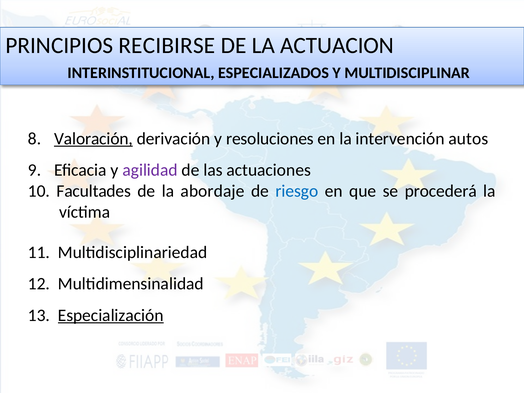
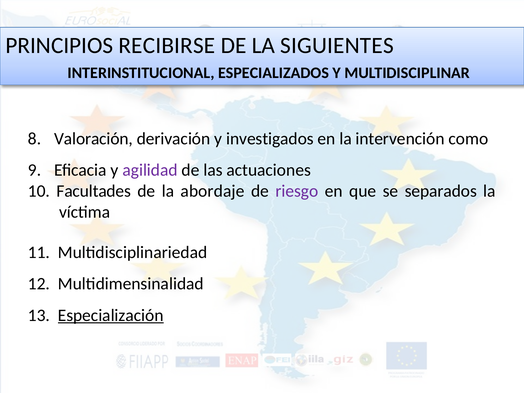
ACTUACION: ACTUACION -> SIGUIENTES
Valoración underline: present -> none
resoluciones: resoluciones -> investigados
autos: autos -> como
riesgo colour: blue -> purple
procederá: procederá -> separados
